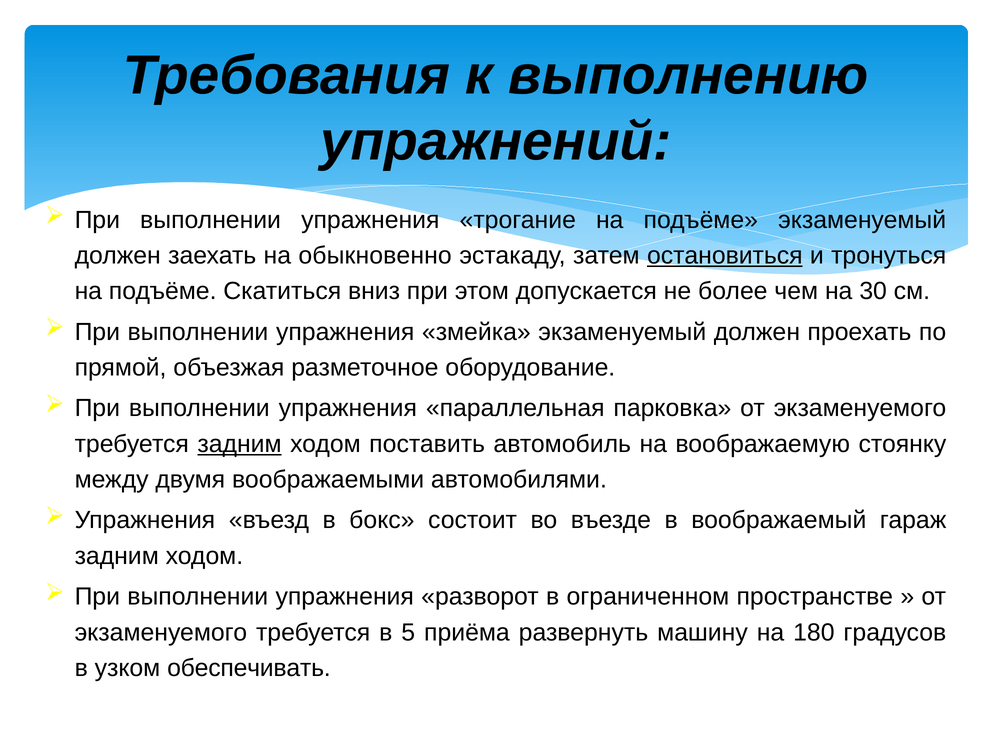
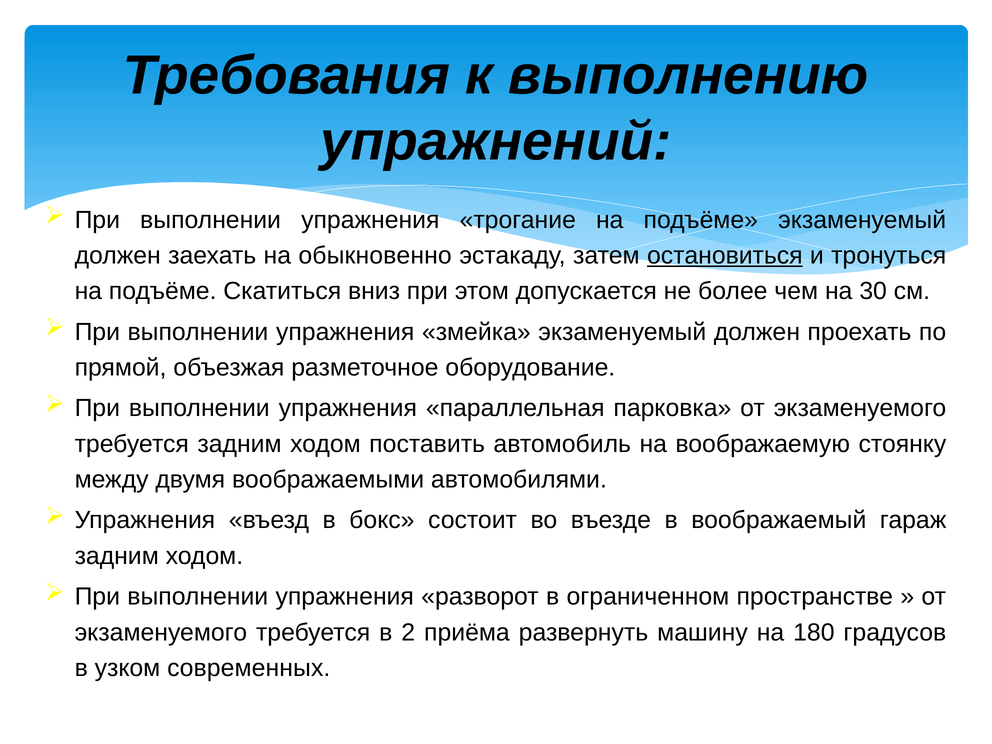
задним at (240, 444) underline: present -> none
5: 5 -> 2
обеспечивать: обеспечивать -> современных
